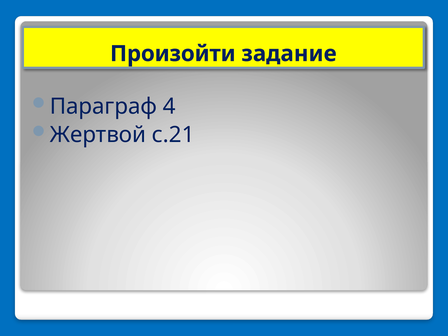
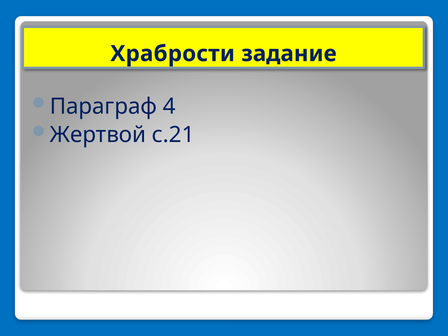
Произойти: Произойти -> Храбрости
